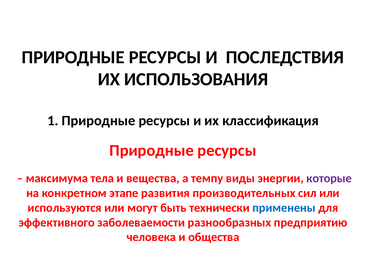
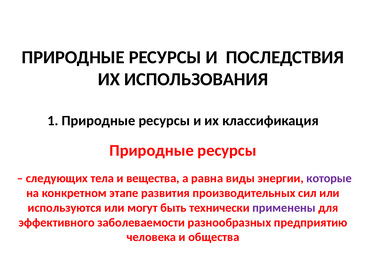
максимума: максимума -> следующих
темпу: темпу -> равна
применены colour: blue -> purple
